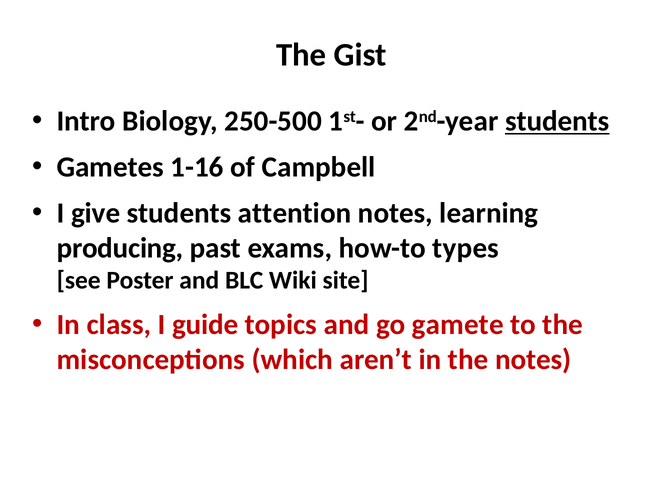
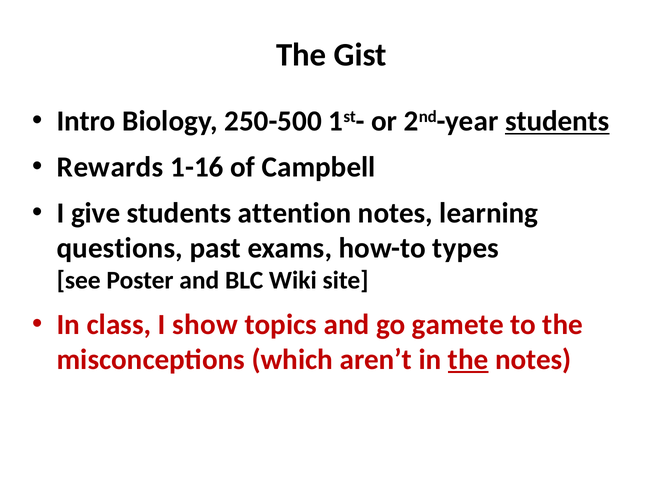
Gametes: Gametes -> Rewards
producing: producing -> questions
guide: guide -> show
the at (468, 360) underline: none -> present
